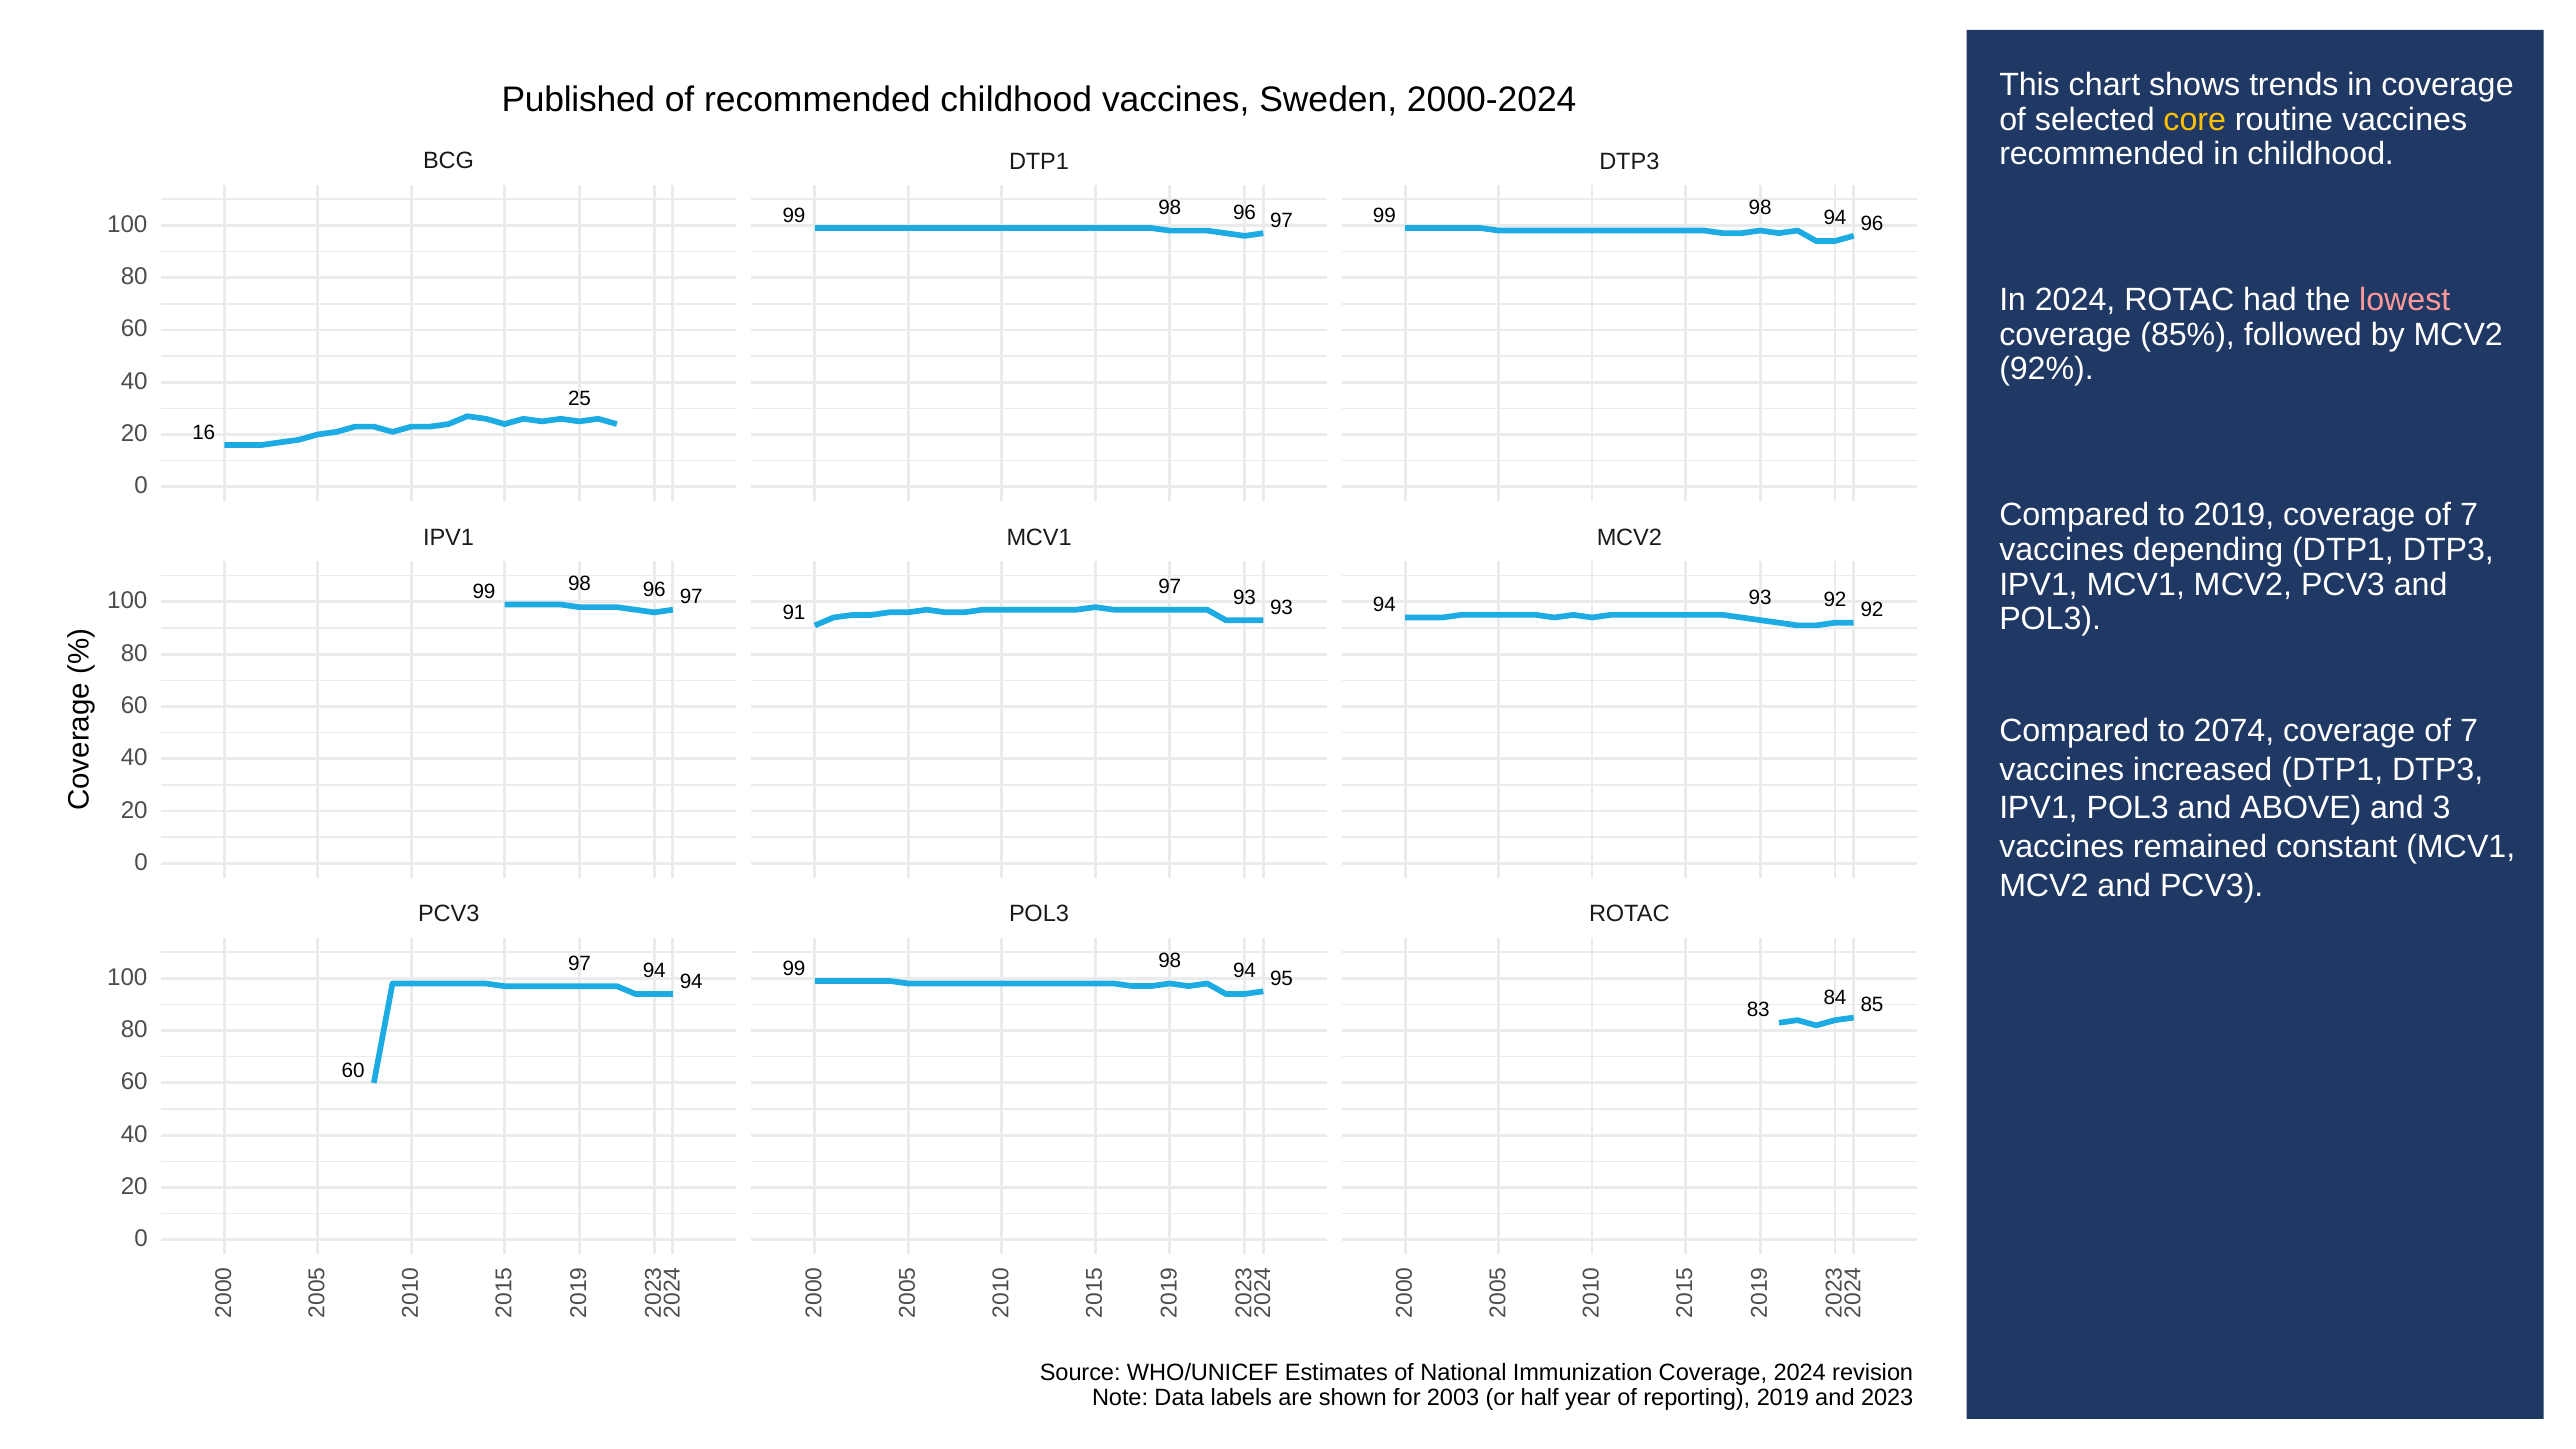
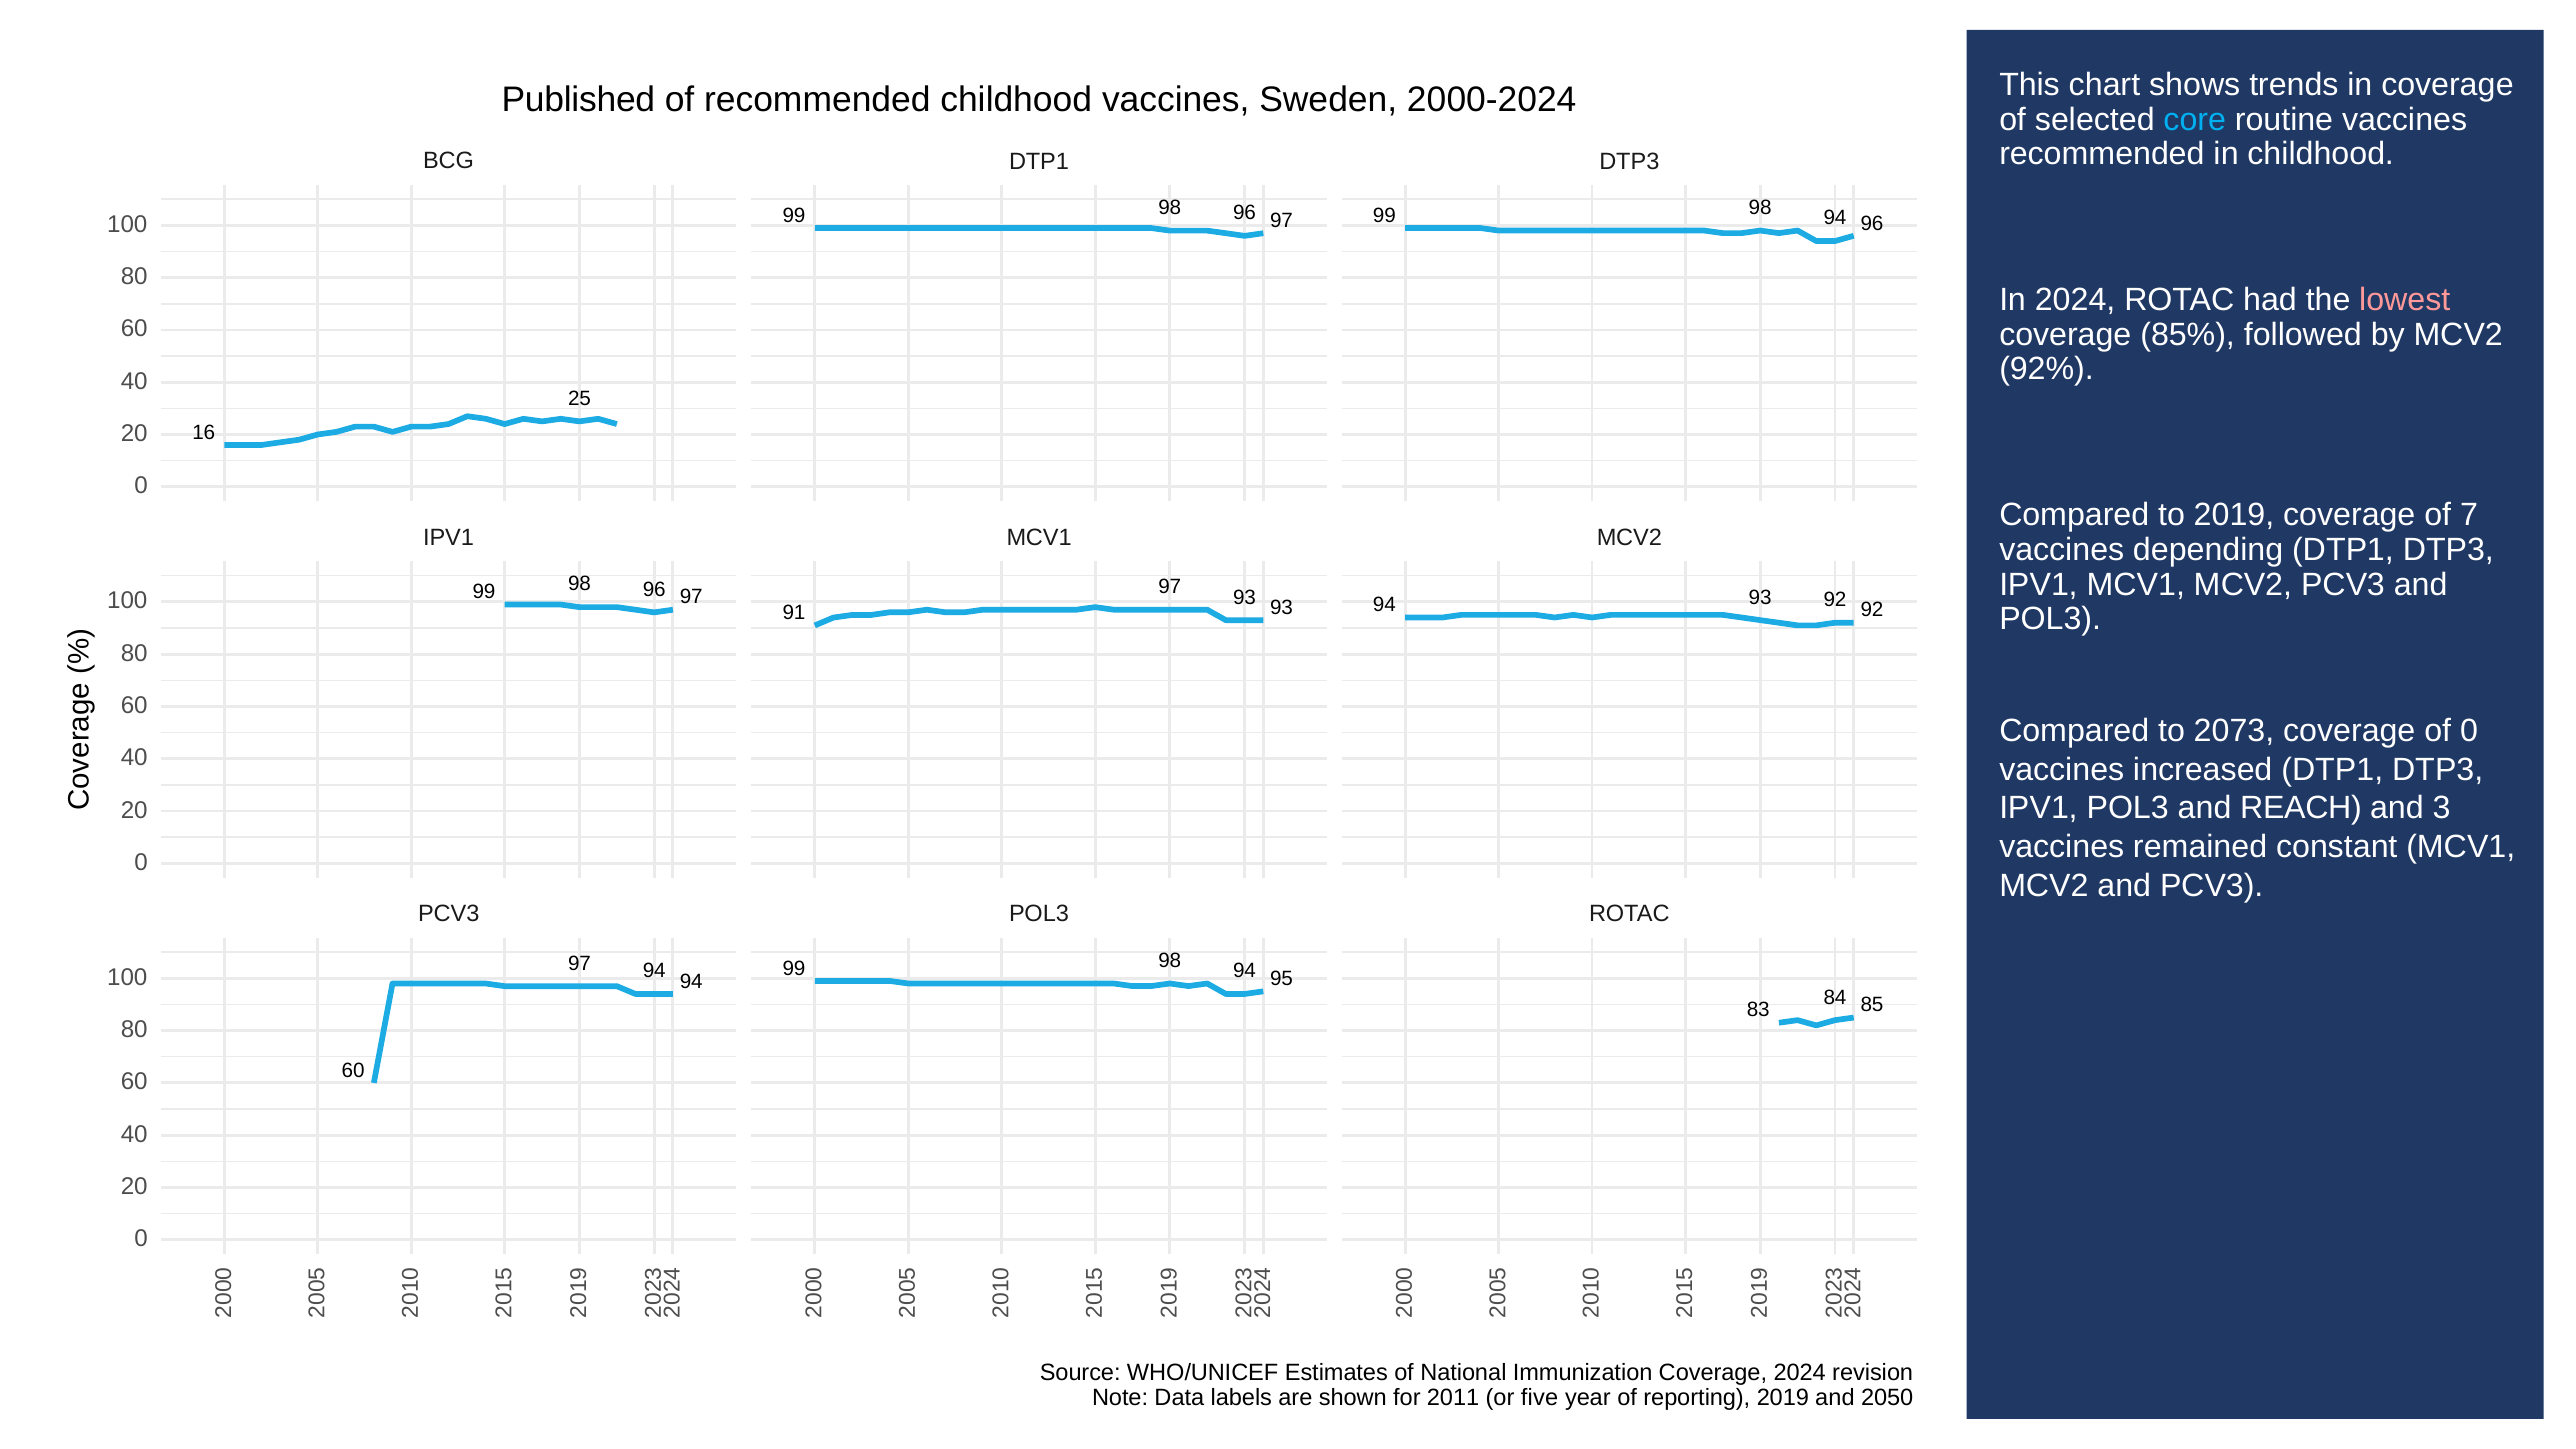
core colour: yellow -> light blue
2074: 2074 -> 2073
7 at (2469, 731): 7 -> 0
ABOVE: ABOVE -> REACH
2003: 2003 -> 2011
half: half -> five
2023: 2023 -> 2050
